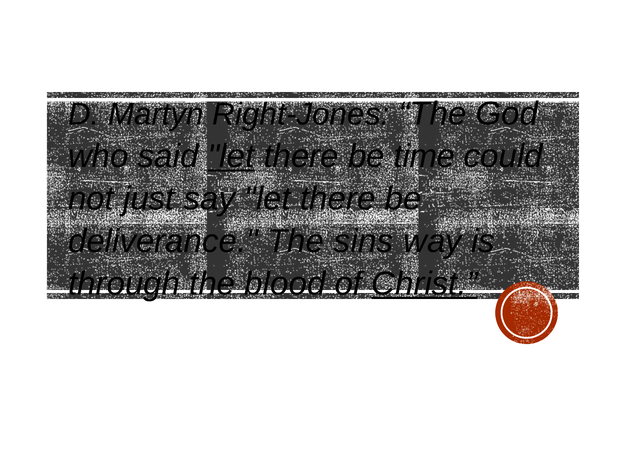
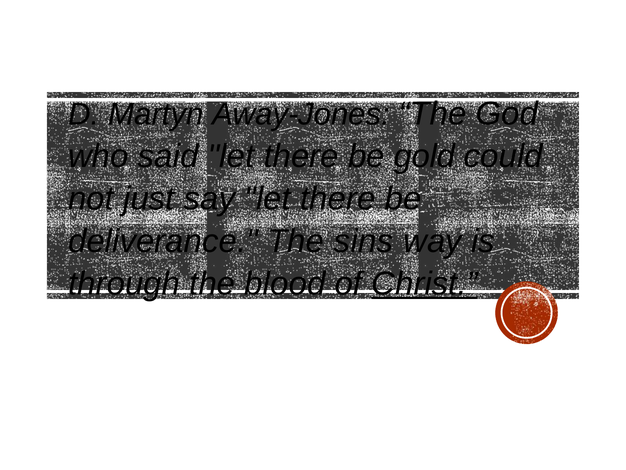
Right-Jones: Right-Jones -> Away-Jones
let at (231, 156) underline: present -> none
time: time -> gold
